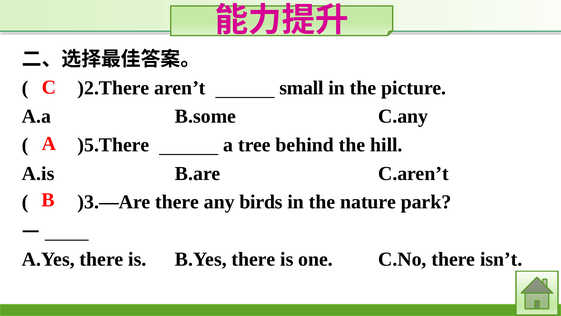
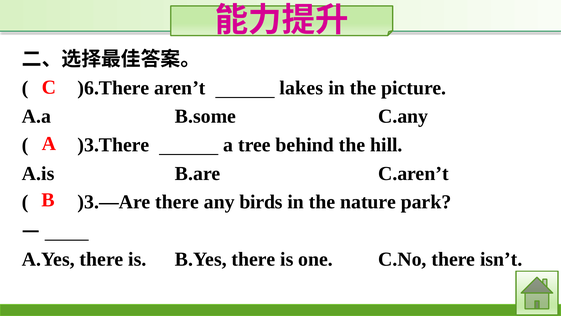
)2.There: )2.There -> )6.There
small: small -> lakes
)5.There: )5.There -> )3.There
